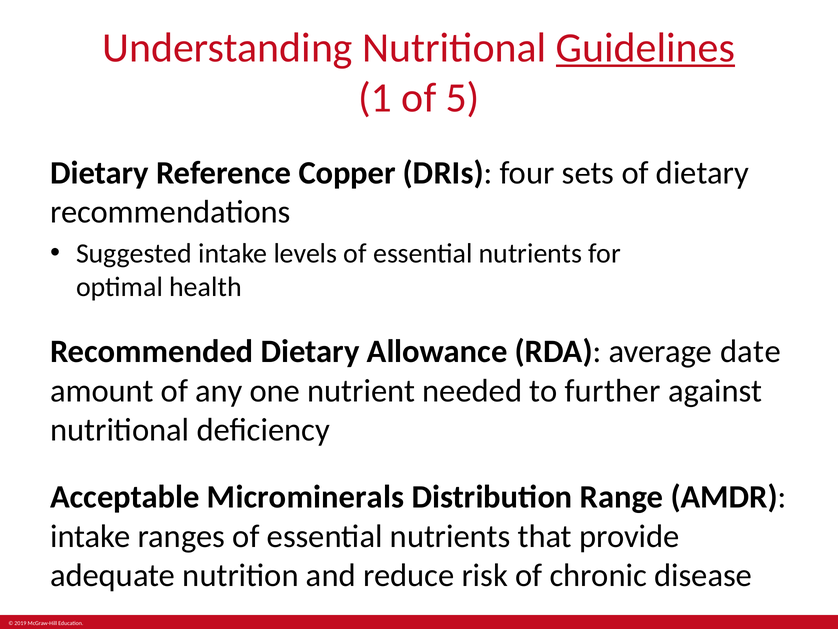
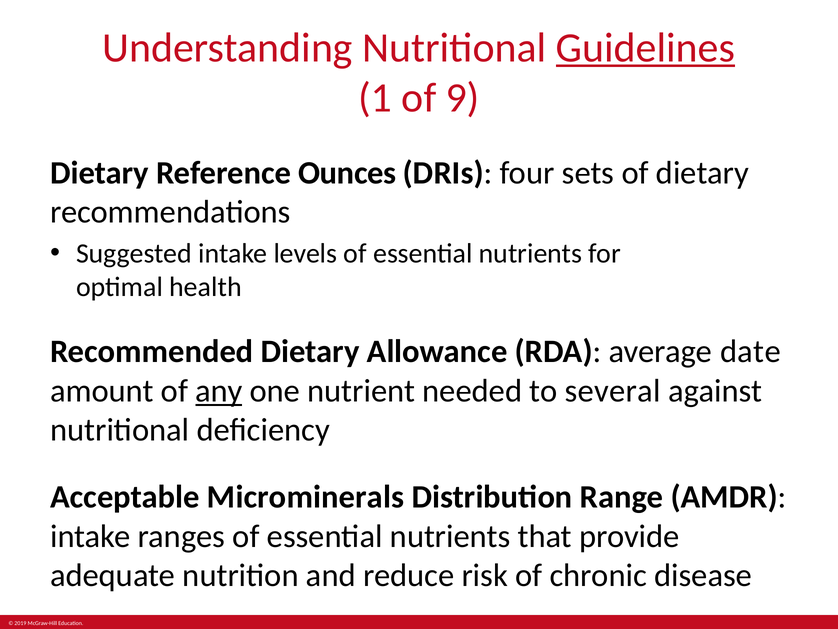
5: 5 -> 9
Copper: Copper -> Ounces
any underline: none -> present
further: further -> several
